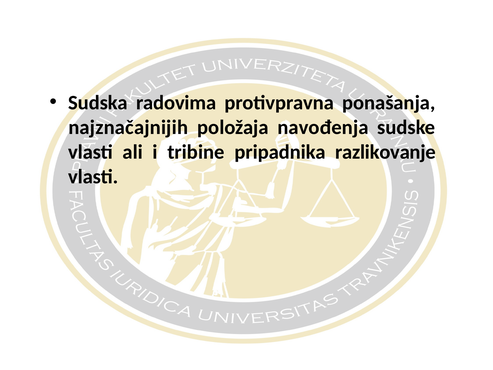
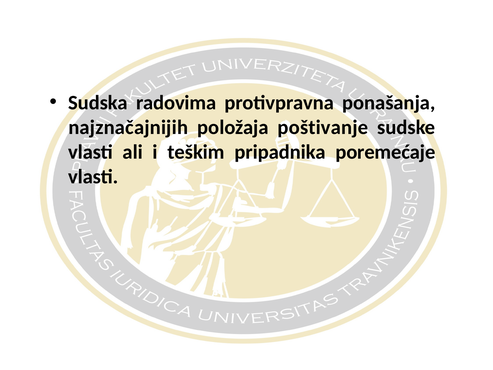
navođenja: navođenja -> poštivanje
tribine: tribine -> teškim
razlikovanje: razlikovanje -> poremećaje
